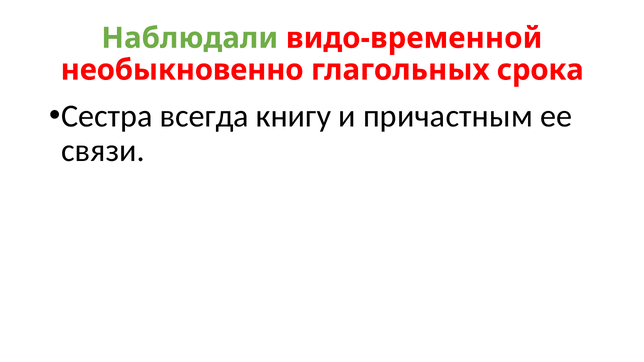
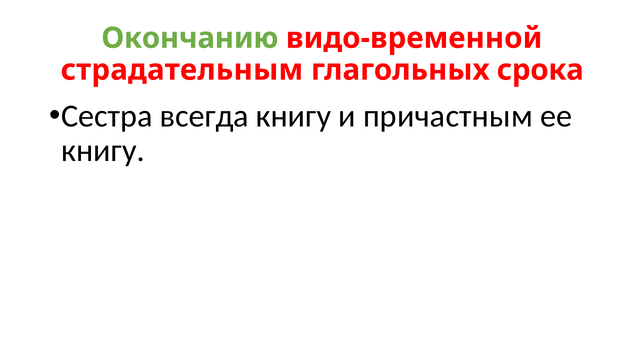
Наблюдали: Наблюдали -> Окончанию
необыкновенно: необыкновенно -> страдательным
связи at (103, 151): связи -> книгу
